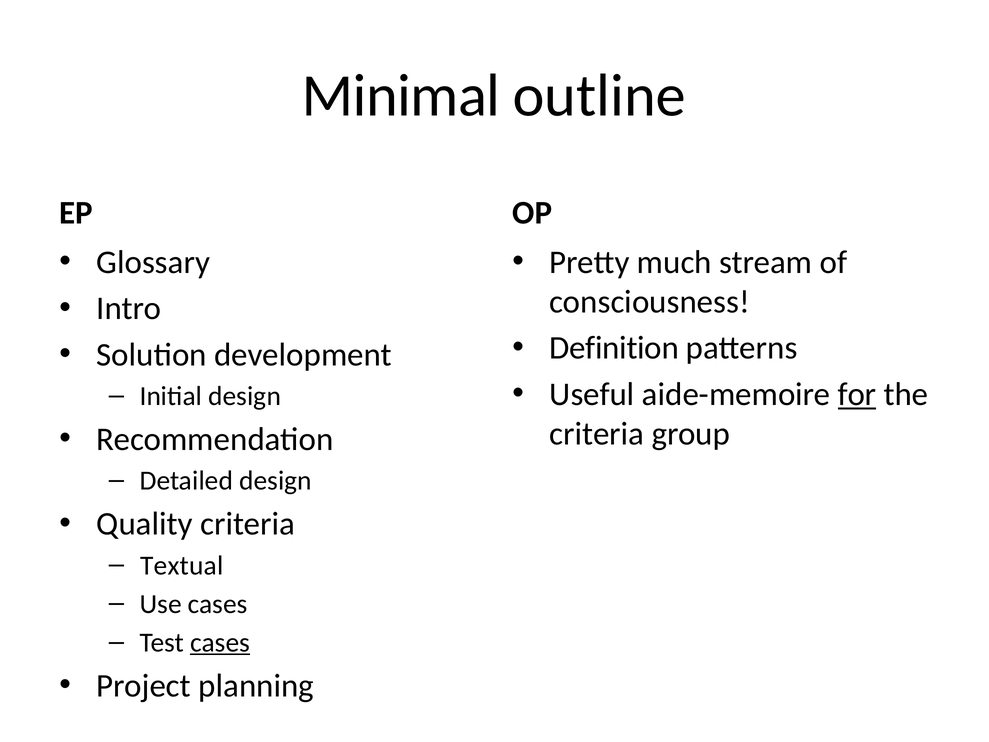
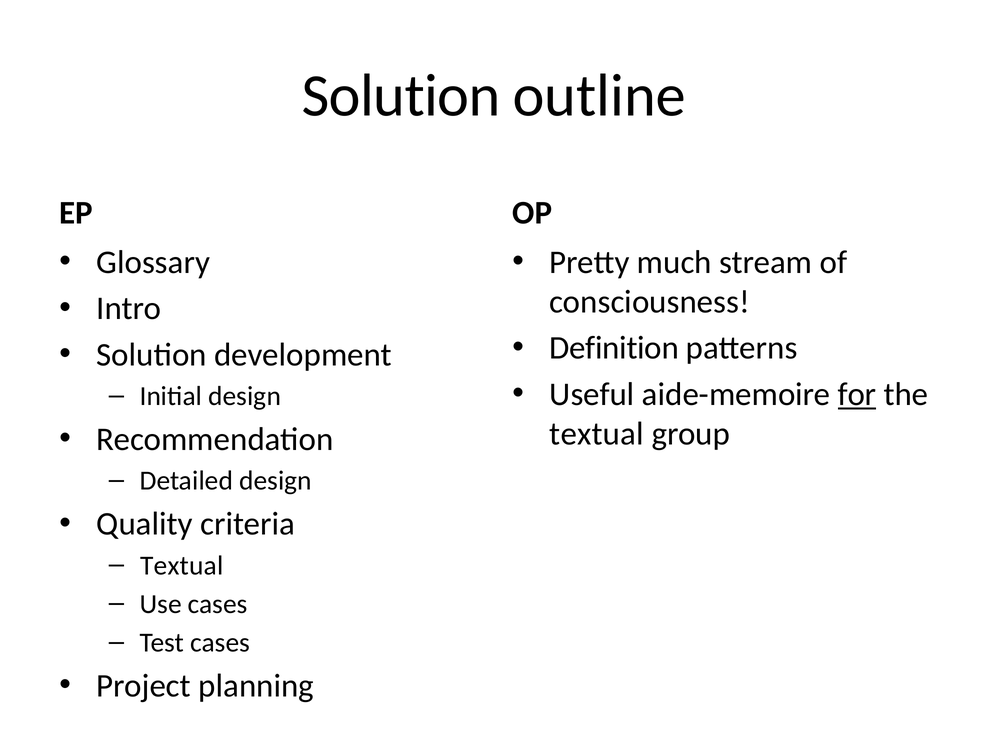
Minimal at (401, 96): Minimal -> Solution
criteria at (597, 434): criteria -> textual
cases at (220, 642) underline: present -> none
